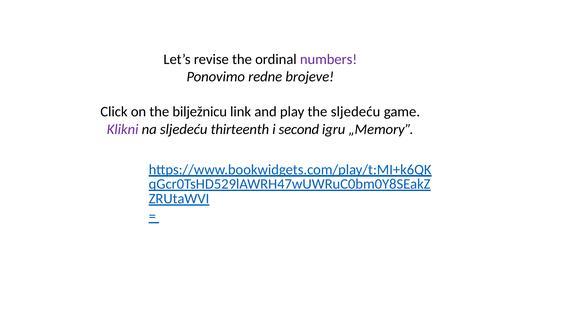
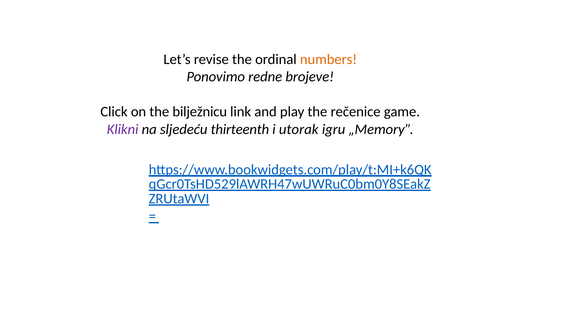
numbers colour: purple -> orange
the sljedeću: sljedeću -> rečenice
second: second -> utorak
